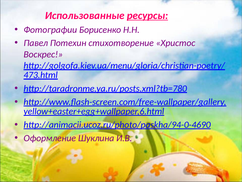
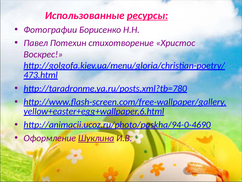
Шуклина underline: none -> present
